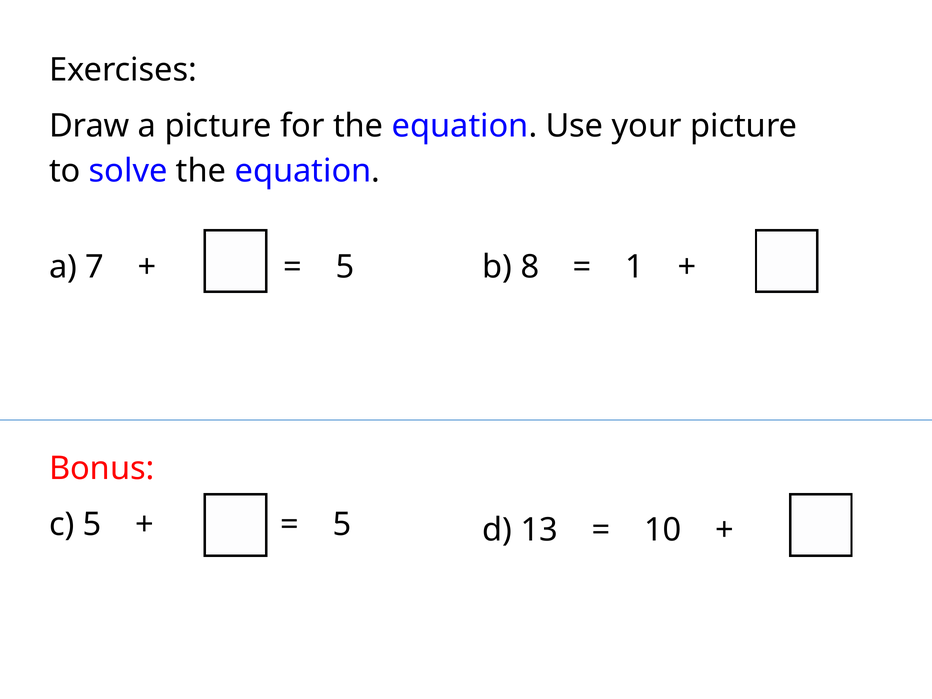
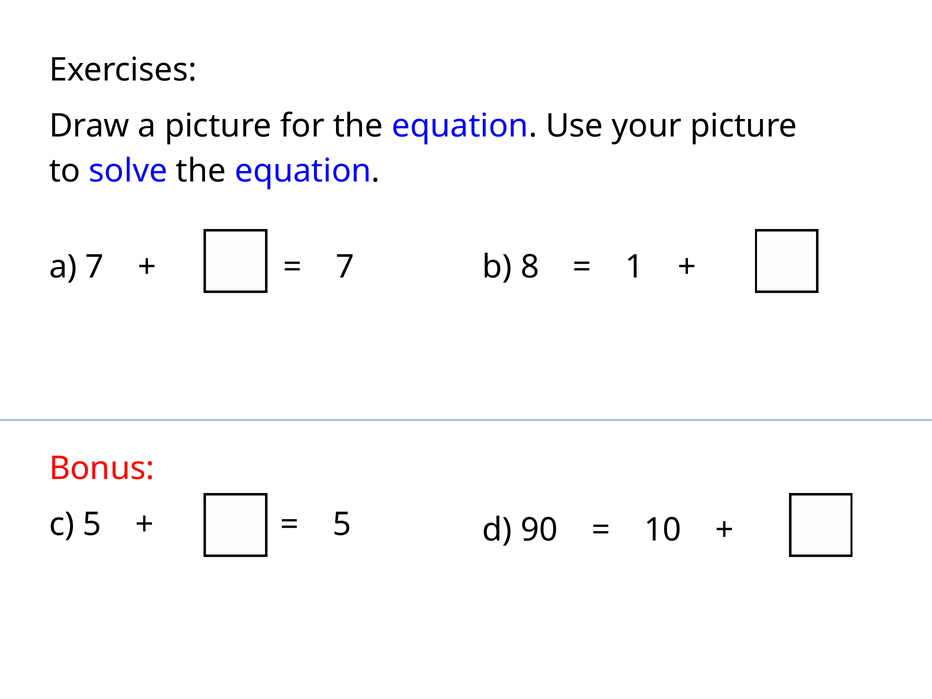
5 at (345, 267): 5 -> 7
13: 13 -> 90
